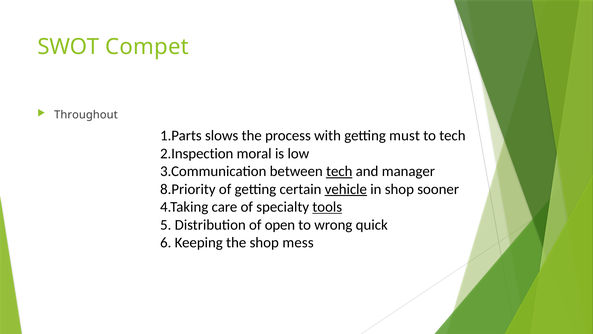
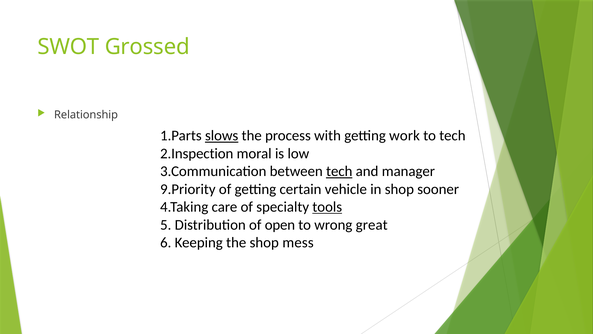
Compet: Compet -> Grossed
Throughout: Throughout -> Relationship
slows underline: none -> present
must: must -> work
8.Priority: 8.Priority -> 9.Priority
vehicle underline: present -> none
quick: quick -> great
